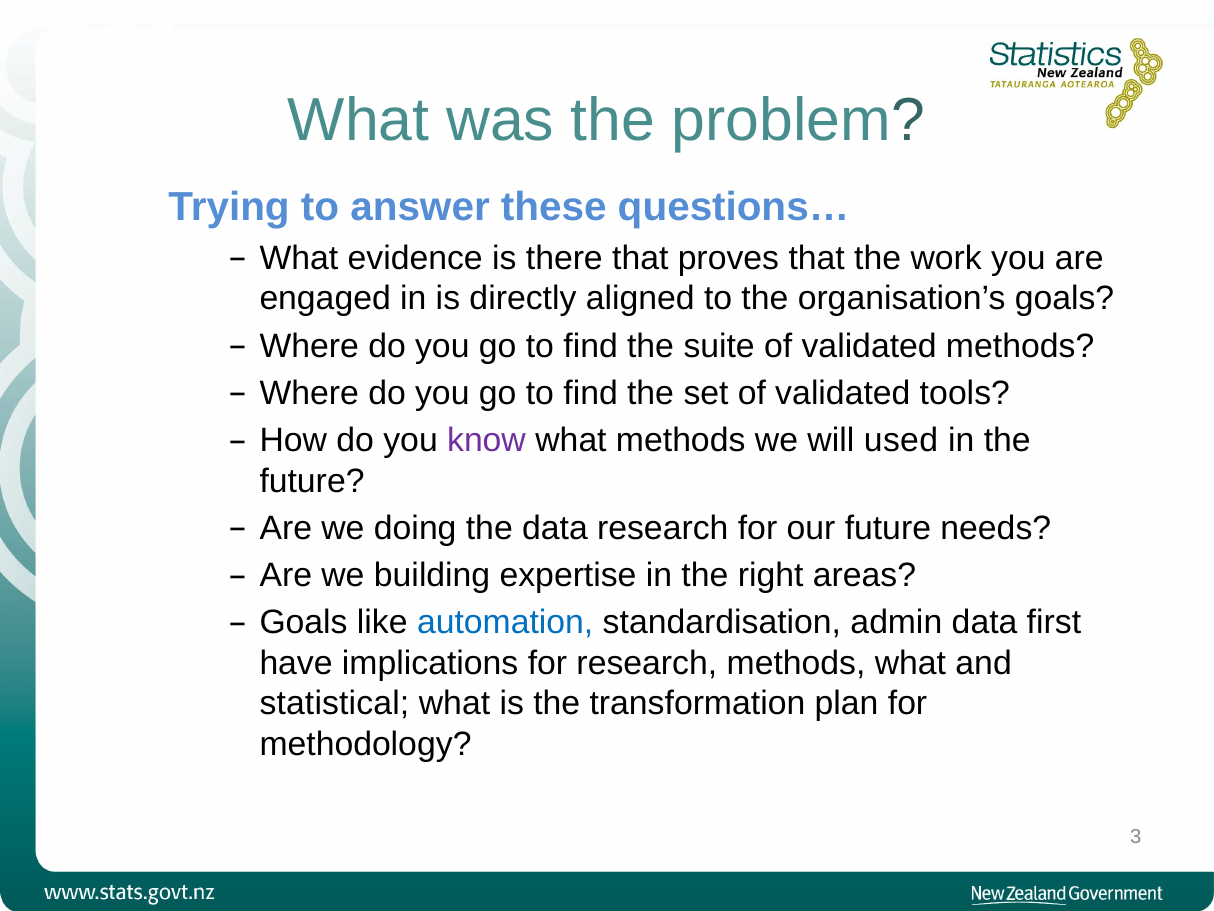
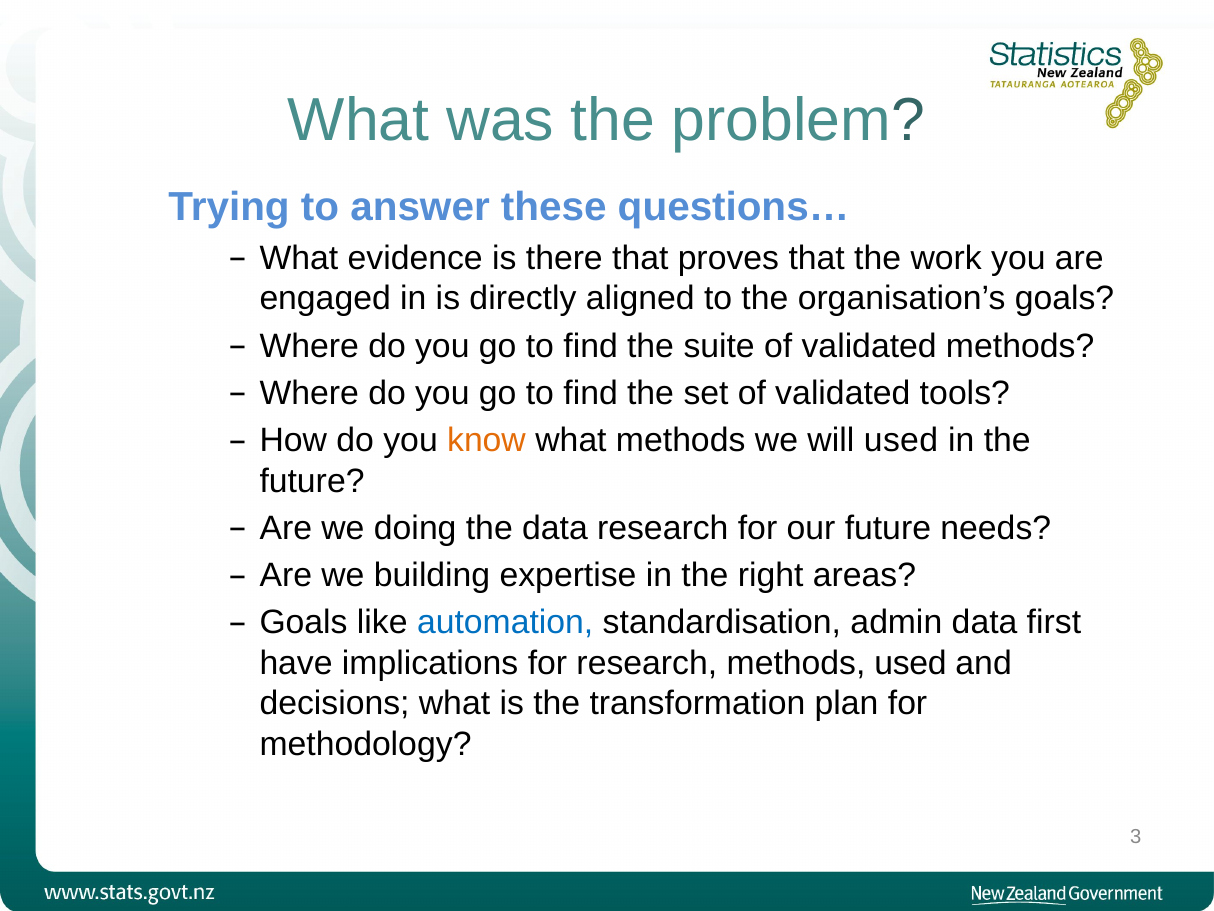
know colour: purple -> orange
methods what: what -> used
statistical: statistical -> decisions
